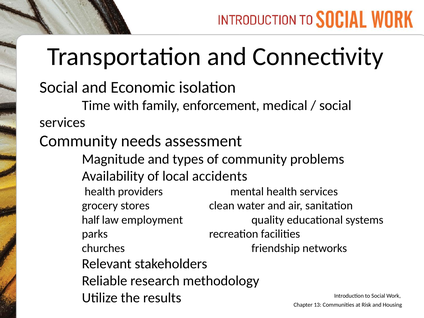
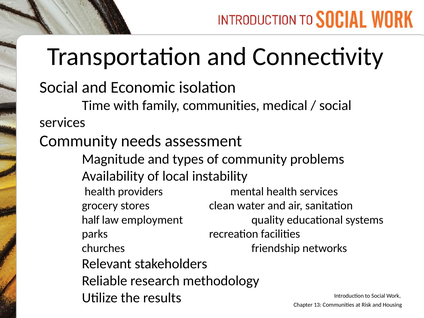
family enforcement: enforcement -> communities
accidents: accidents -> instability
